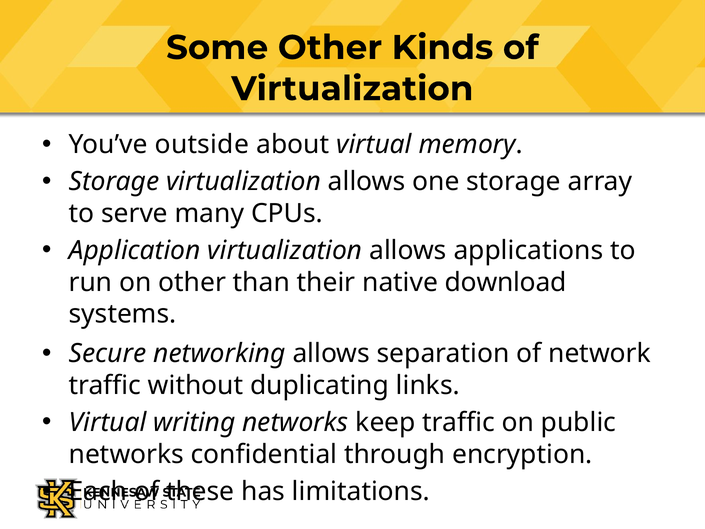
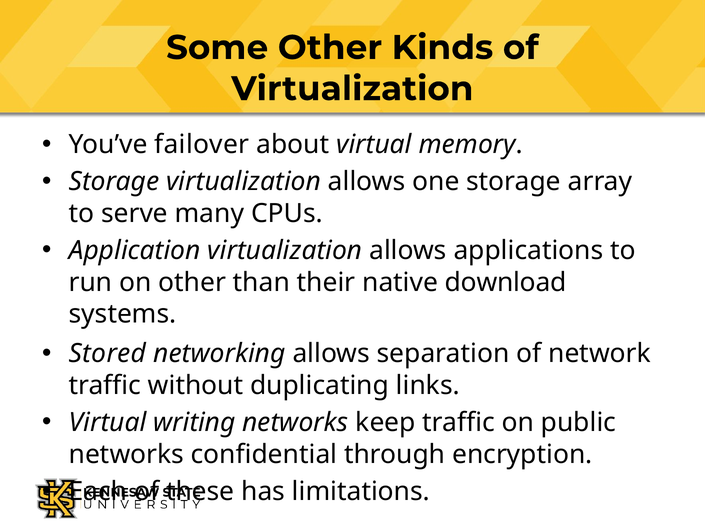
outside: outside -> failover
Secure: Secure -> Stored
